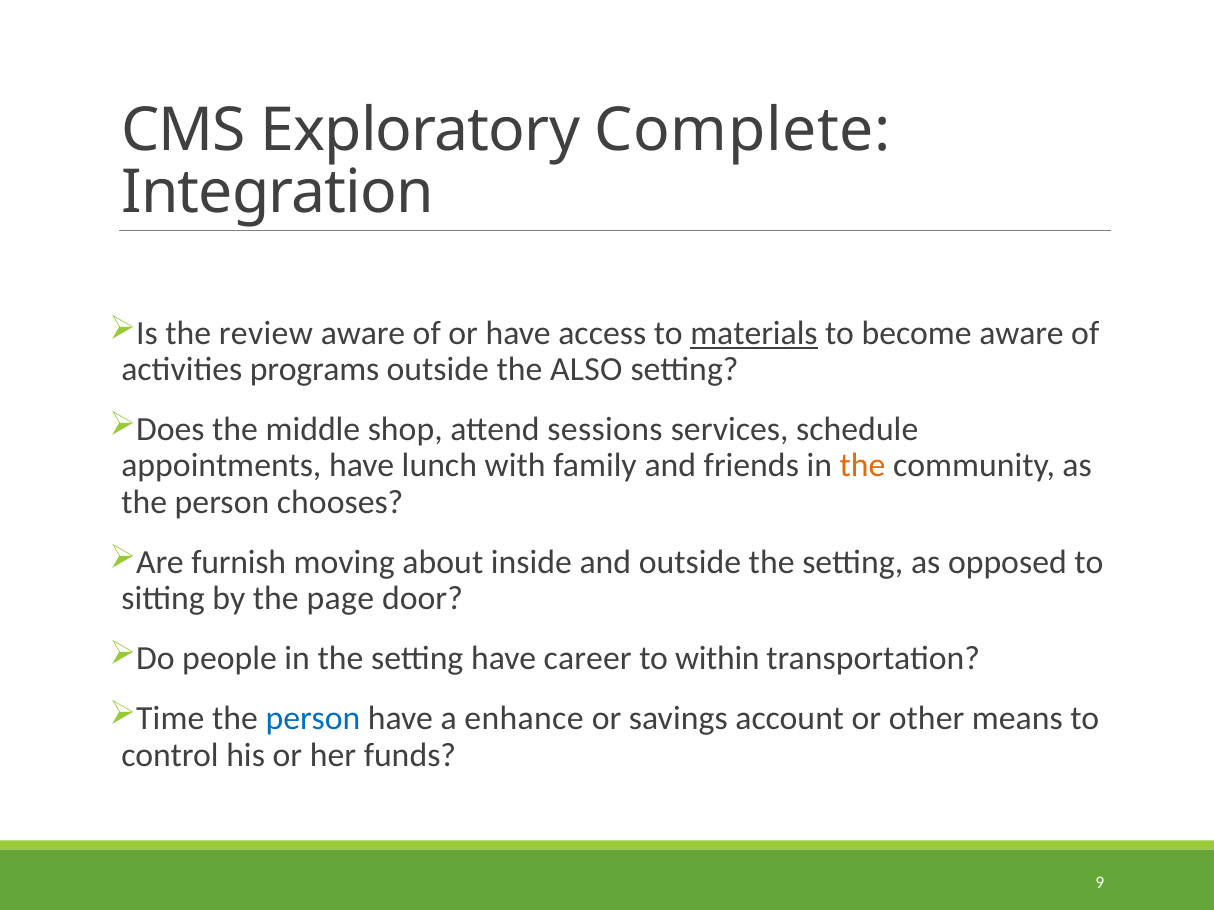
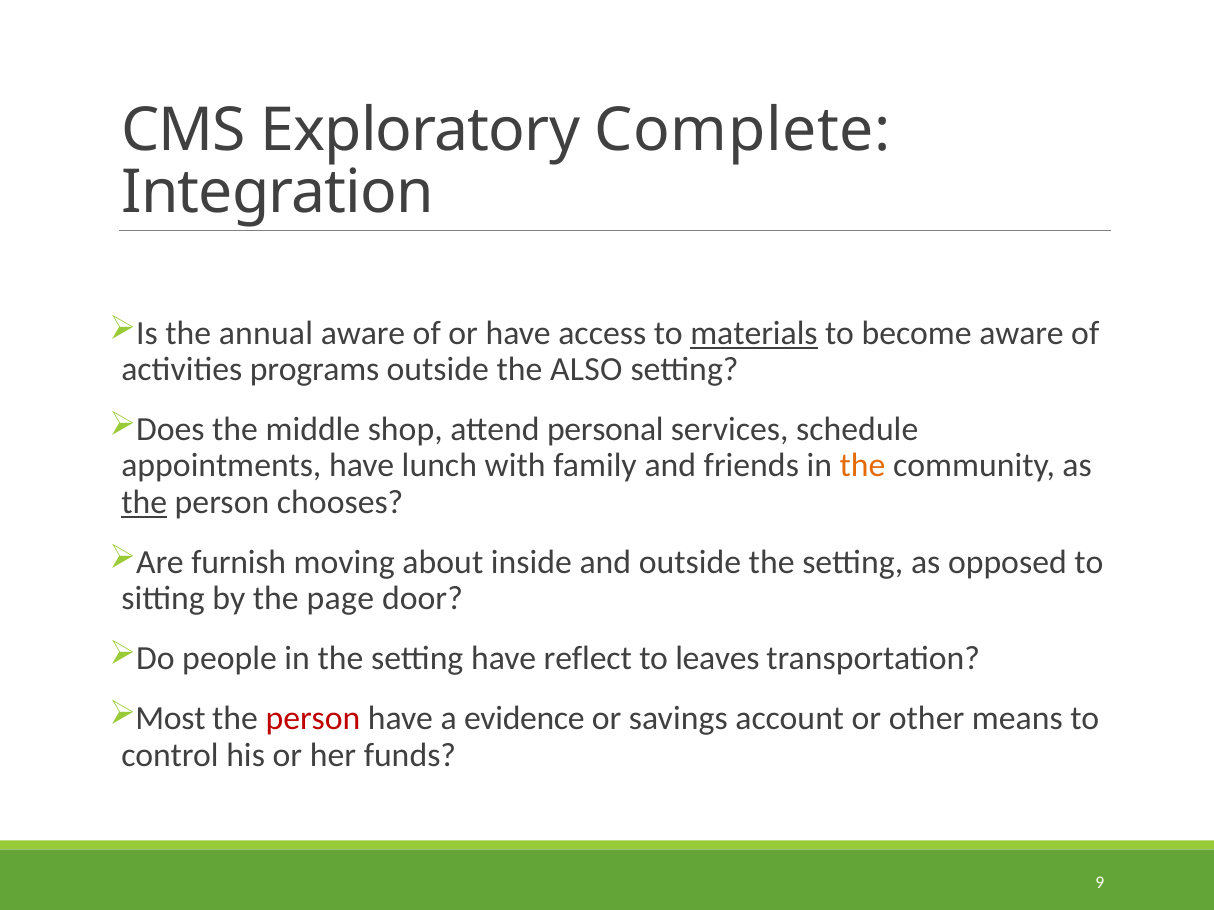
review: review -> annual
sessions: sessions -> personal
the at (144, 503) underline: none -> present
career: career -> reflect
within: within -> leaves
Time: Time -> Most
person at (313, 719) colour: blue -> red
enhance: enhance -> evidence
